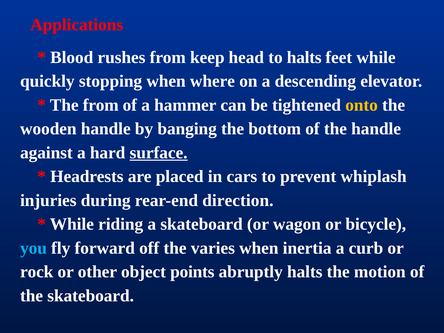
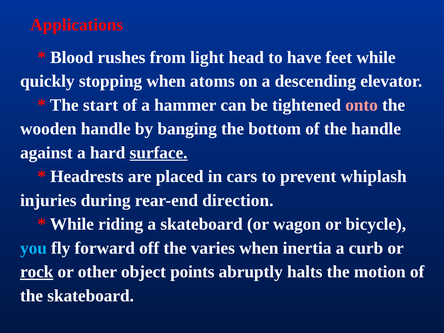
keep: keep -> light
to halts: halts -> have
where: where -> atoms
The from: from -> start
onto colour: yellow -> pink
rock underline: none -> present
